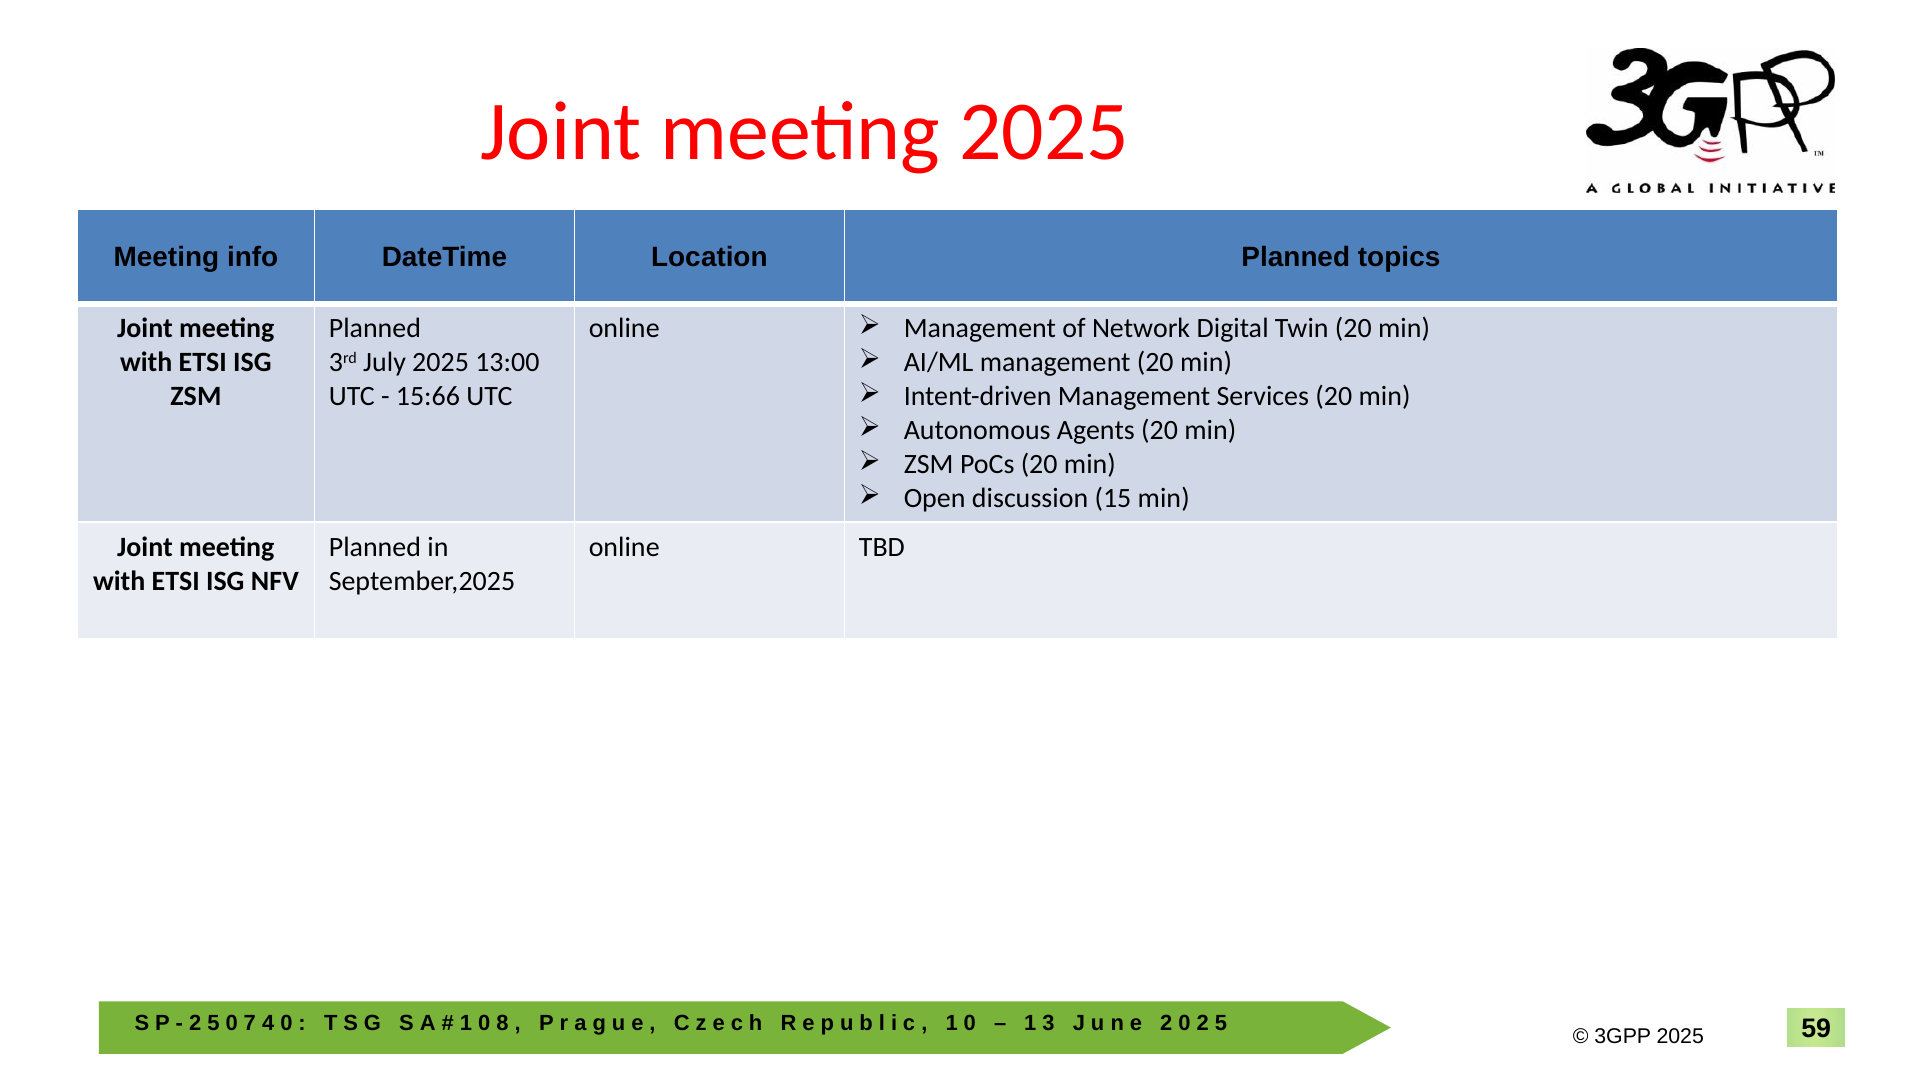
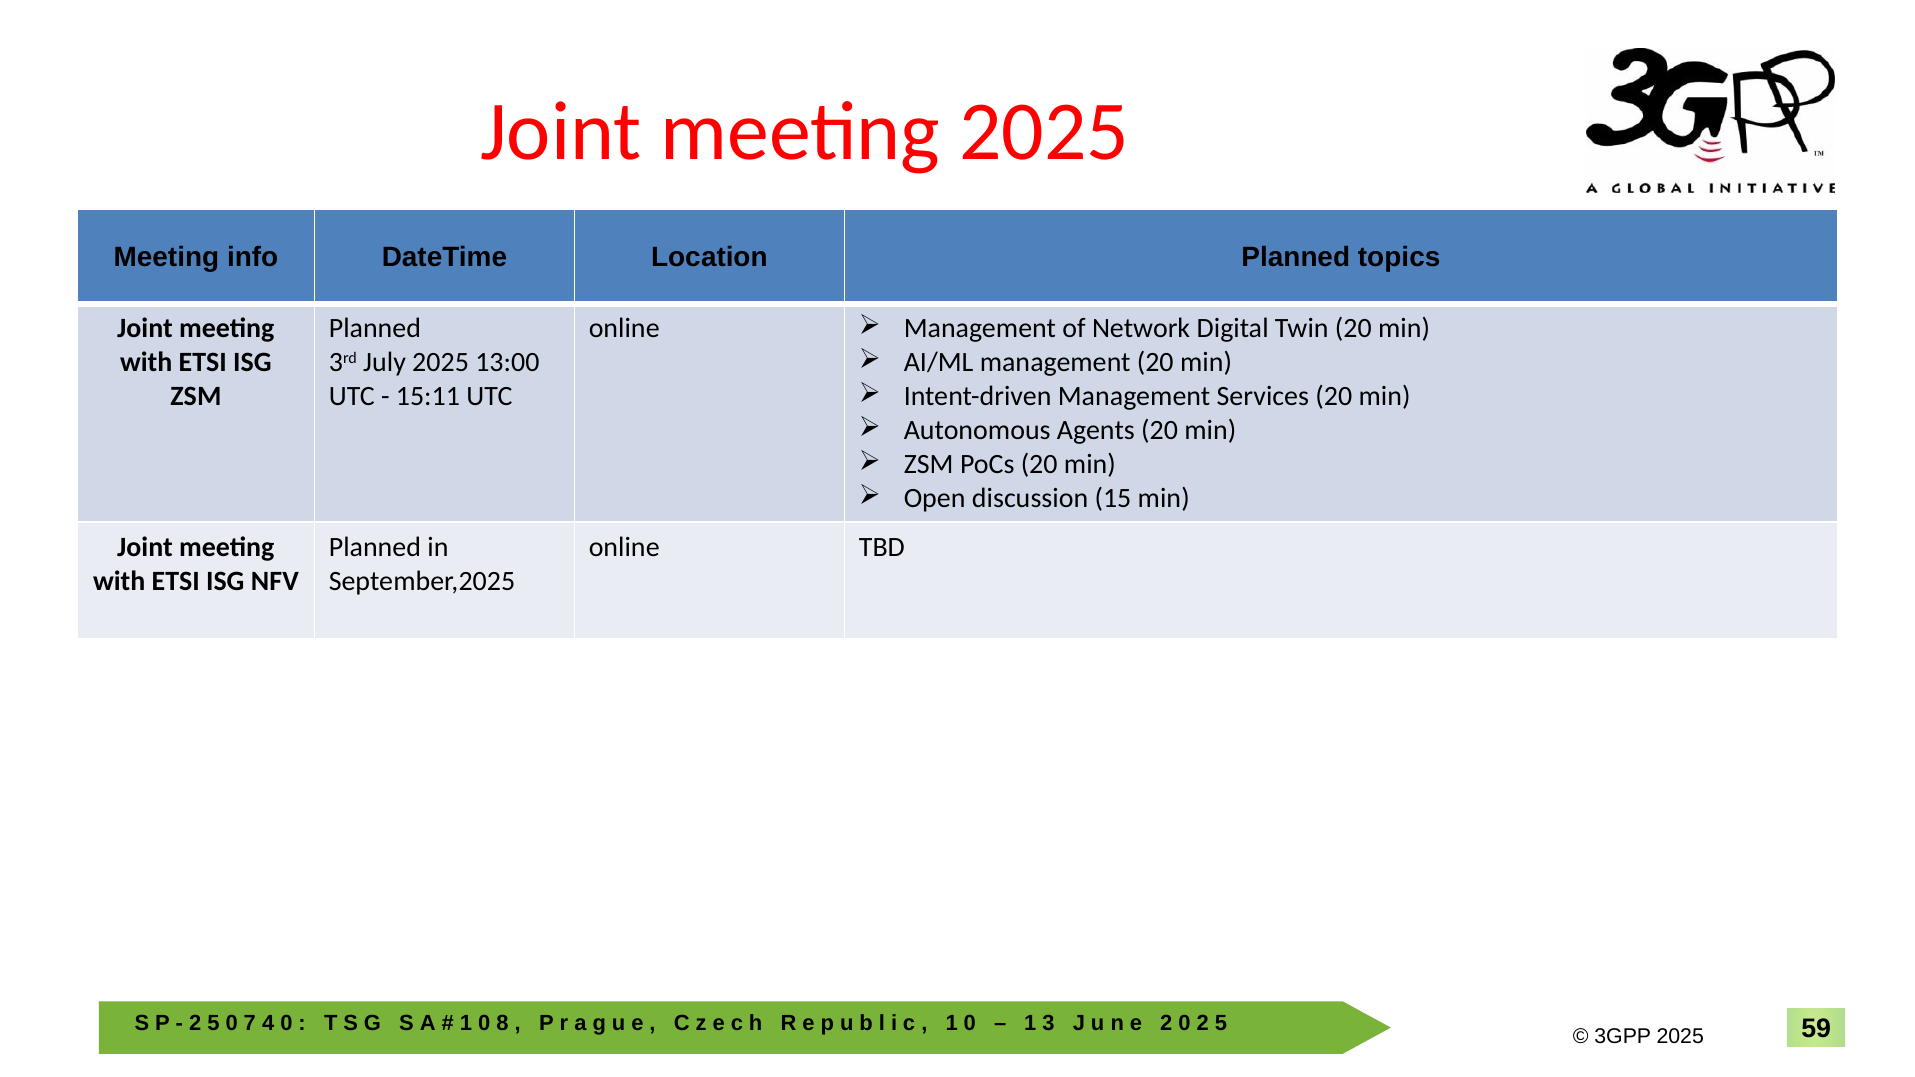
15:66: 15:66 -> 15:11
